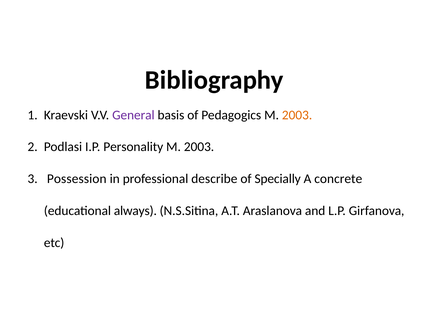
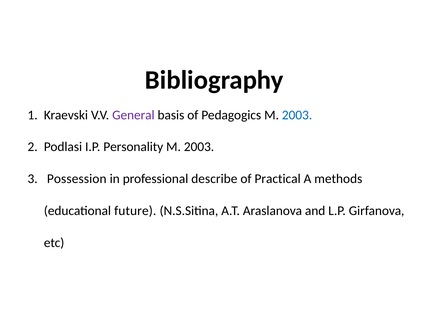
2003 at (297, 115) colour: orange -> blue
Specially: Specially -> Practical
concrete: concrete -> methods
always: always -> future
